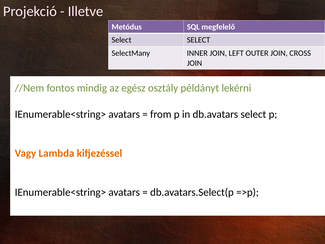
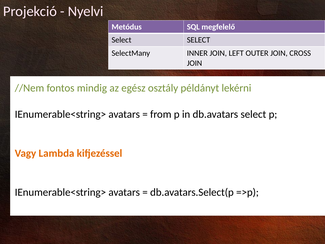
Illetve: Illetve -> Nyelvi
